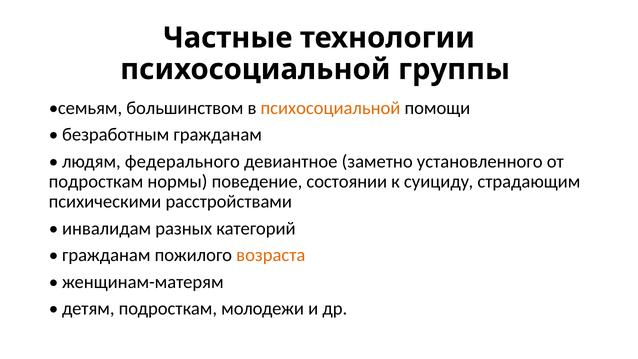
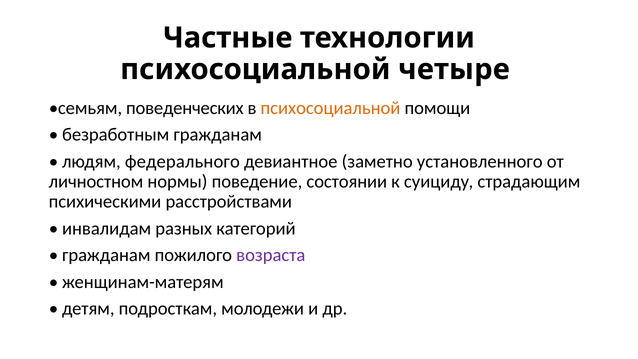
группы: группы -> четыре
большинством: большинством -> поведенческих
подросткам at (96, 181): подросткам -> личностном
возраста colour: orange -> purple
